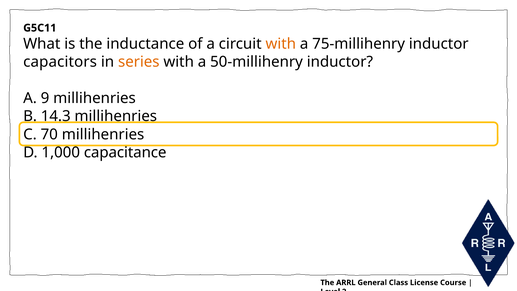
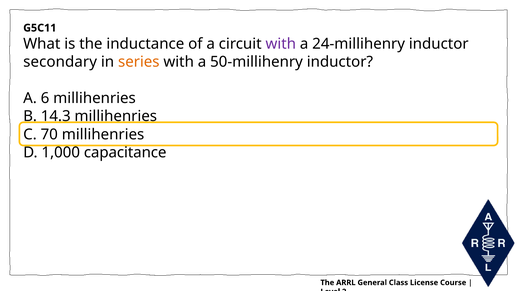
with at (281, 44) colour: orange -> purple
75-millihenry: 75-millihenry -> 24-millihenry
capacitors: capacitors -> secondary
9: 9 -> 6
